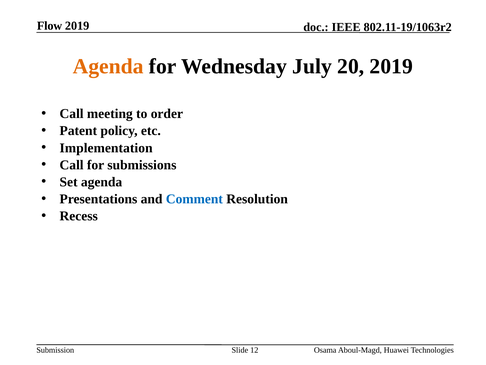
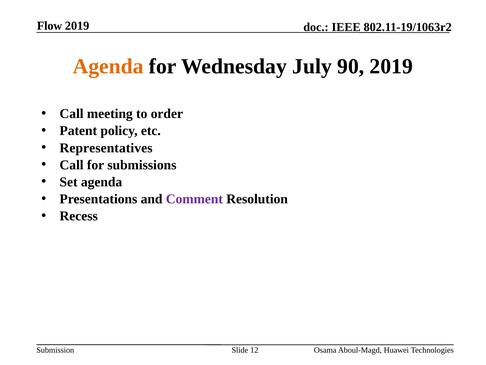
20: 20 -> 90
Implementation: Implementation -> Representatives
Comment colour: blue -> purple
